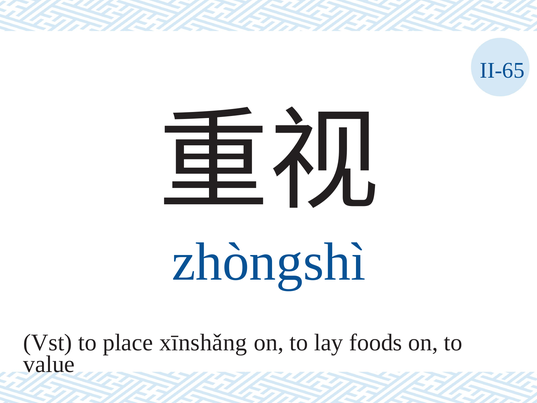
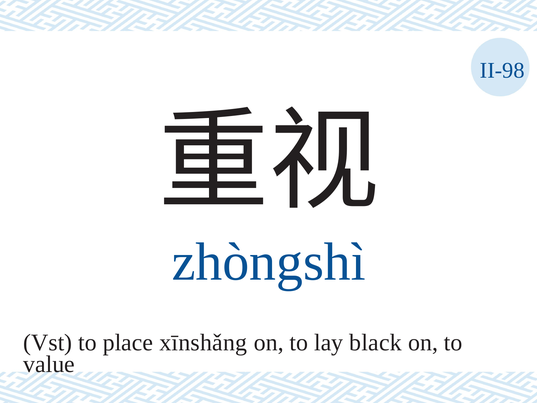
II-65: II-65 -> II-98
foods: foods -> black
